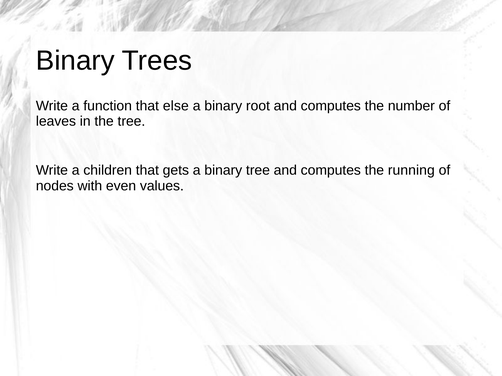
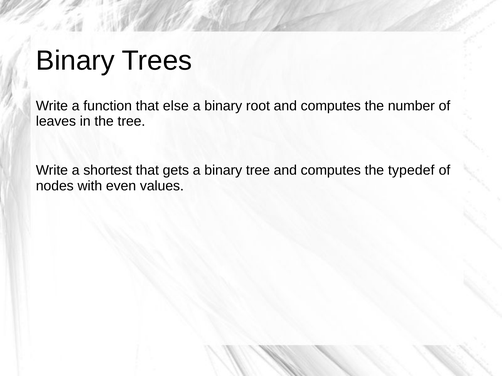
children: children -> shortest
running: running -> typedef
